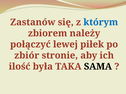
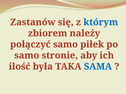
połączyć lewej: lewej -> samo
zbiór at (27, 56): zbiór -> samo
SAMA colour: black -> blue
